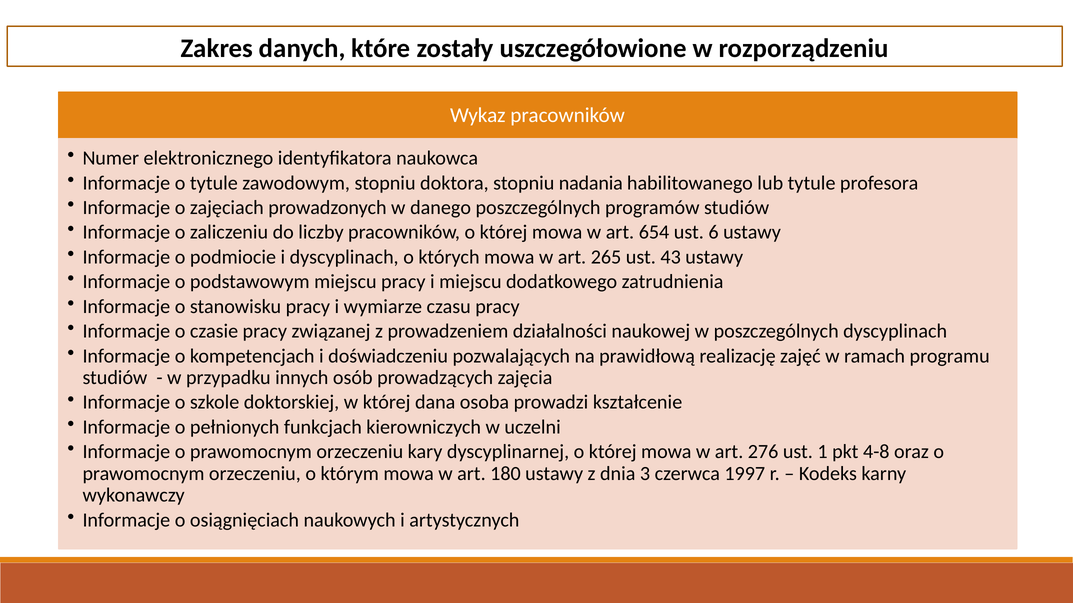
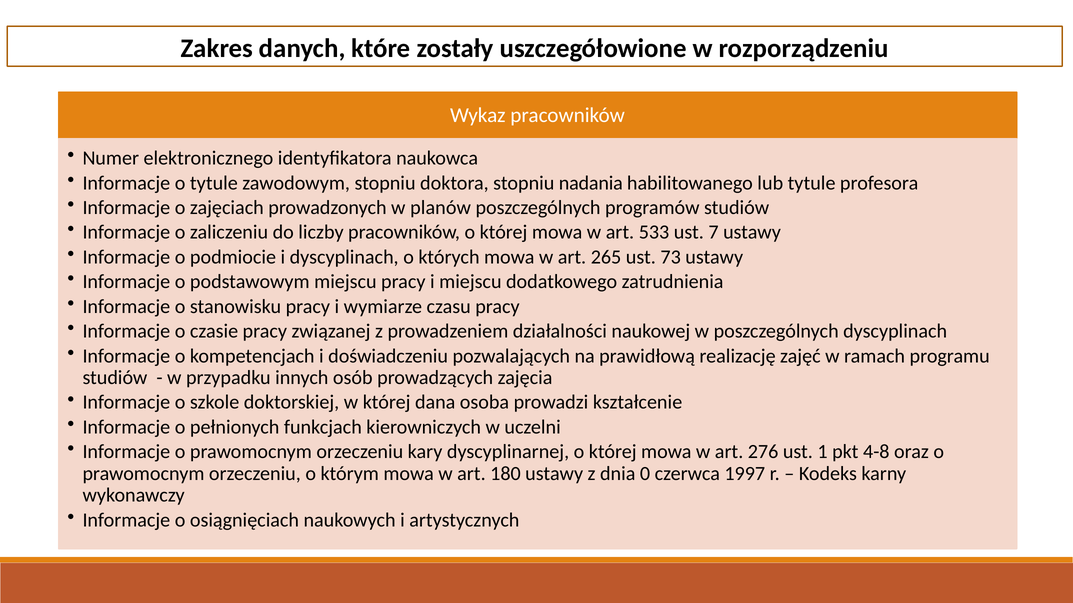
danego: danego -> planów
654: 654 -> 533
6: 6 -> 7
43: 43 -> 73
3: 3 -> 0
